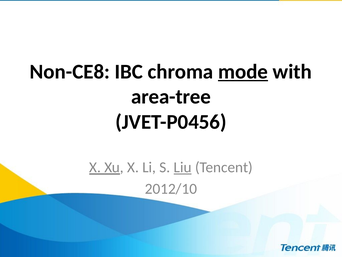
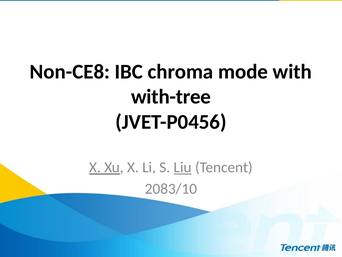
mode underline: present -> none
area-tree: area-tree -> with-tree
2012/10: 2012/10 -> 2083/10
